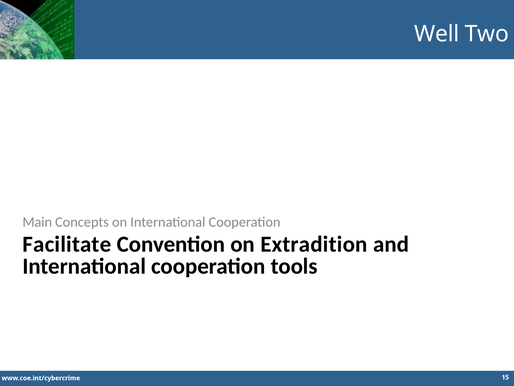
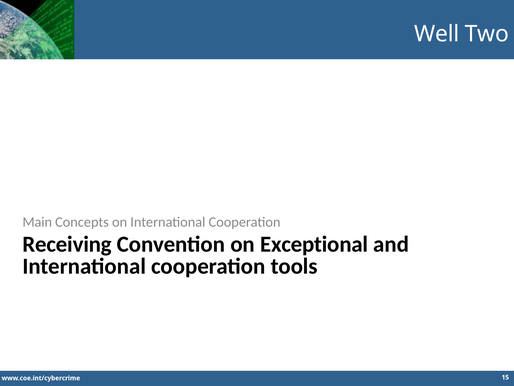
Facilitate: Facilitate -> Receiving
Extradition: Extradition -> Exceptional
